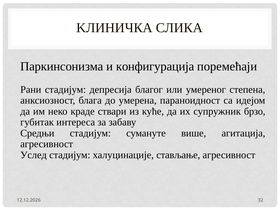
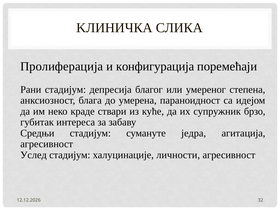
Паркинсонизма: Паркинсонизма -> Пролиферација
више: више -> једра
стављање: стављање -> личности
